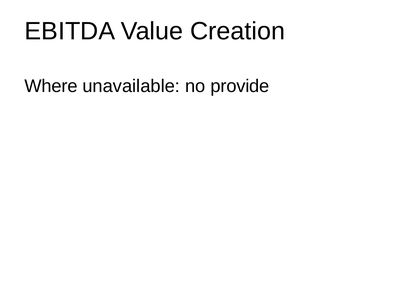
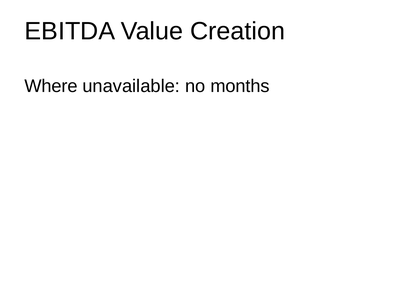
provide: provide -> months
